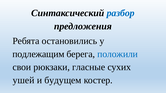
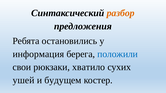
разбор colour: blue -> orange
подлежащим: подлежащим -> информация
гласные: гласные -> хватило
